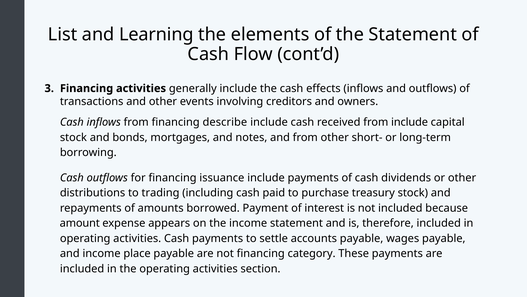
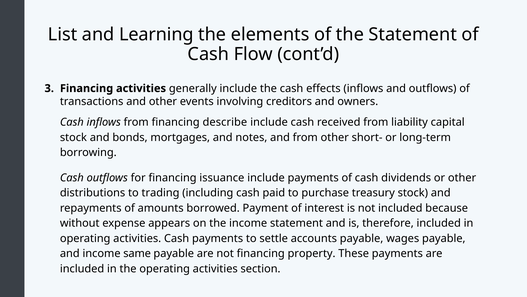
from include: include -> liability
amount: amount -> without
place: place -> same
category: category -> property
